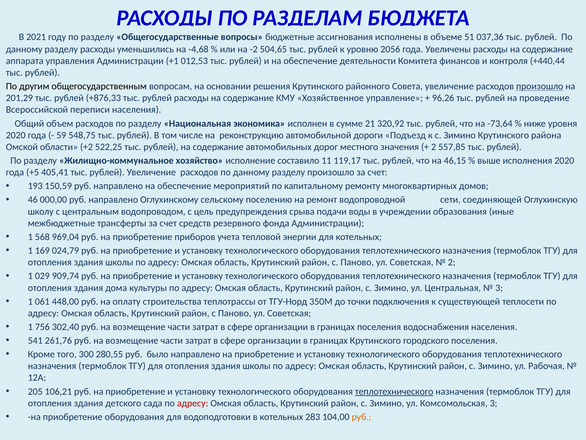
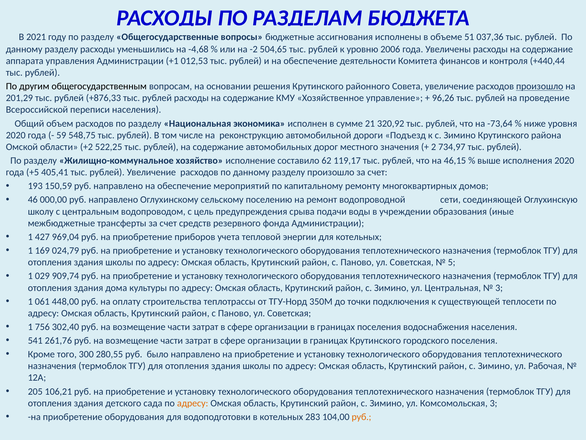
2056: 2056 -> 2006
557,85: 557,85 -> 734,97
11: 11 -> 62
568: 568 -> 427
2 at (452, 262): 2 -> 5
теплотехнического at (394, 391) underline: present -> none
адресу at (193, 403) colour: red -> orange
